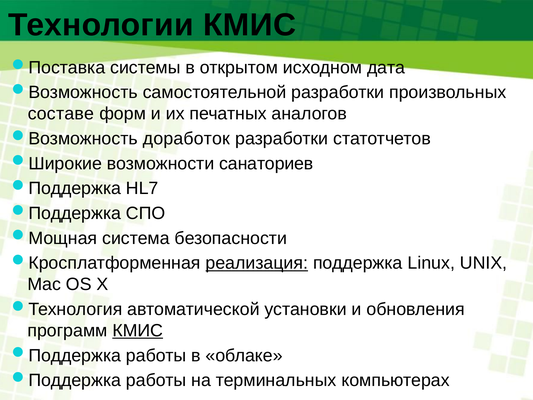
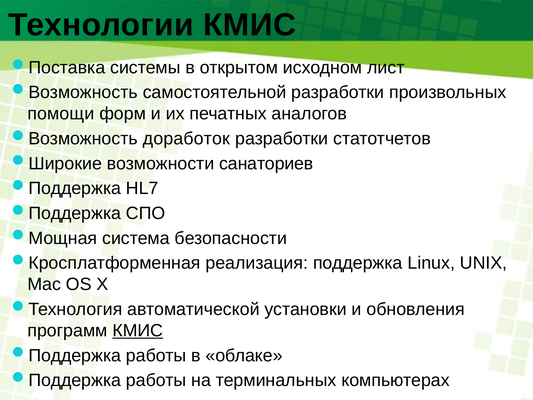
дата: дата -> лист
составе: составе -> помощи
реализация underline: present -> none
